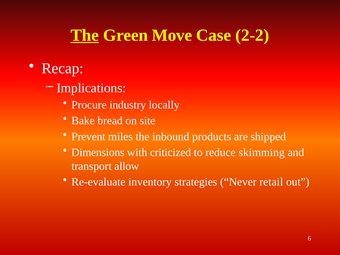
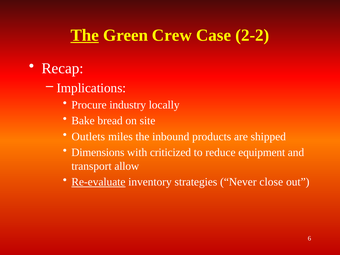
Move: Move -> Crew
Prevent: Prevent -> Outlets
skimming: skimming -> equipment
Re-evaluate underline: none -> present
retail: retail -> close
